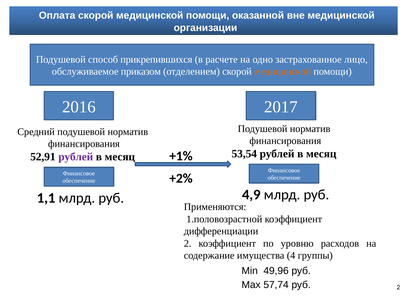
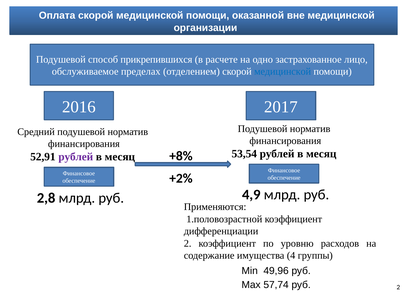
приказом: приказом -> пределах
медицинской at (283, 71) colour: orange -> blue
+1%: +1% -> +8%
1,1: 1,1 -> 2,8
